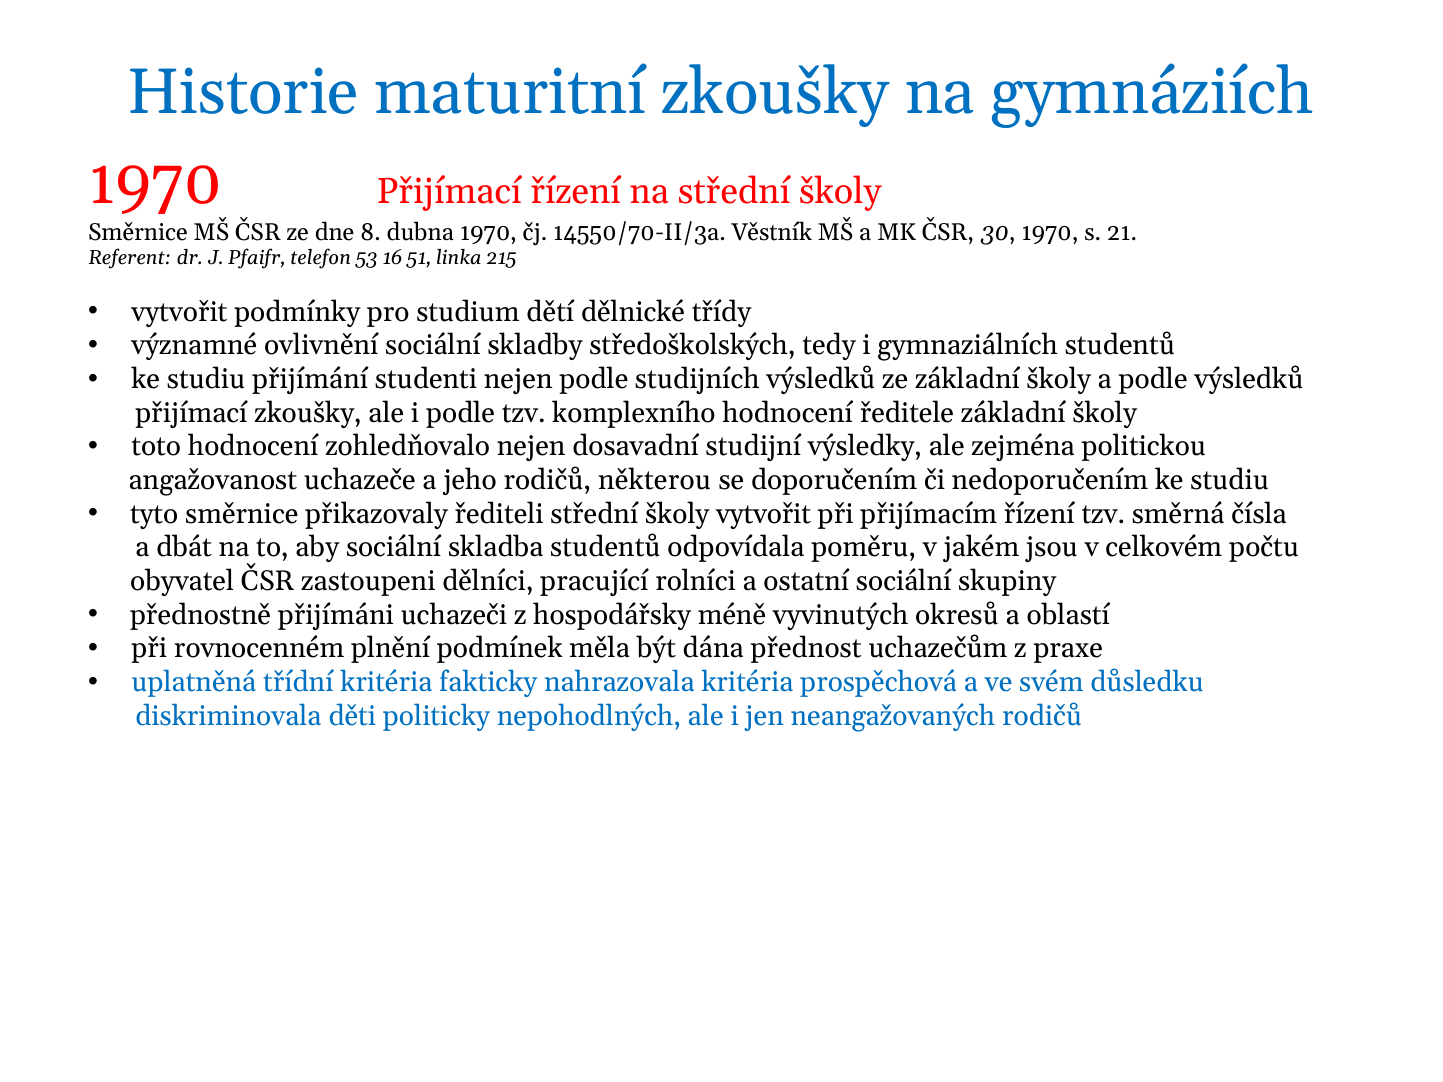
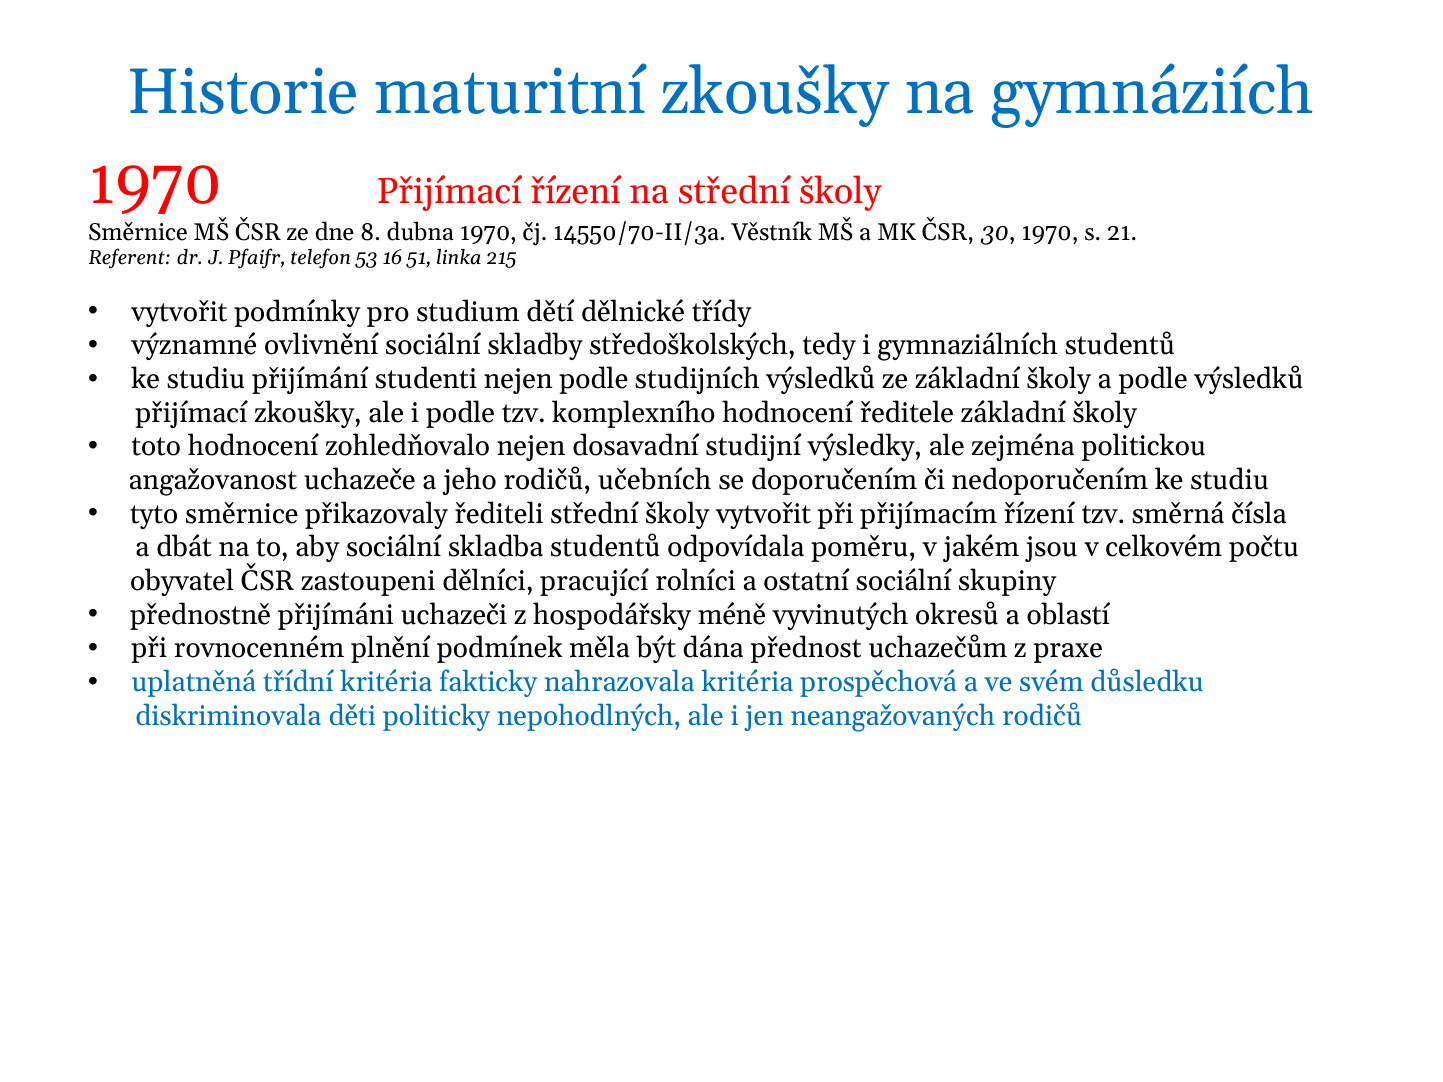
některou: některou -> učebních
